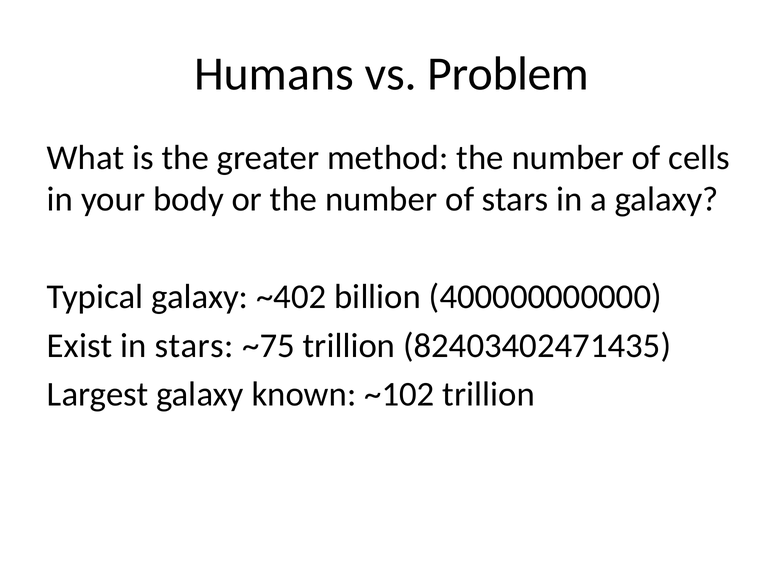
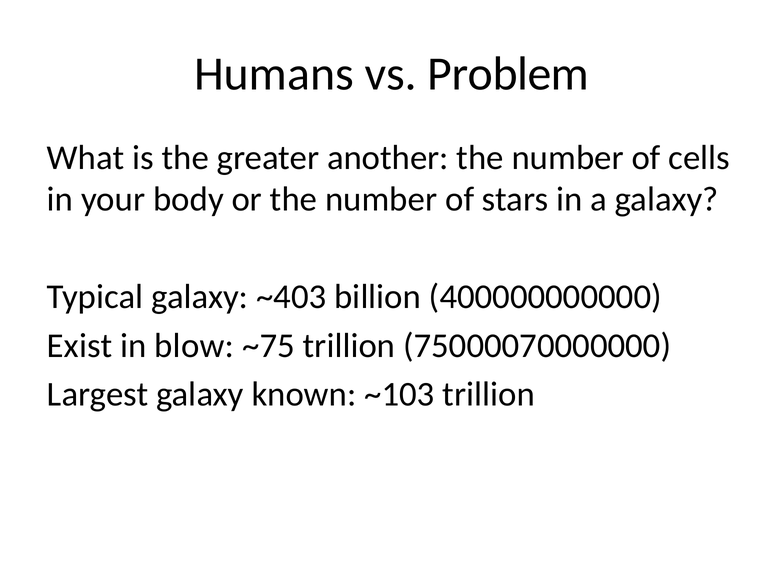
method: method -> another
~402: ~402 -> ~403
in stars: stars -> blow
82403402471435: 82403402471435 -> 75000070000000
~102: ~102 -> ~103
